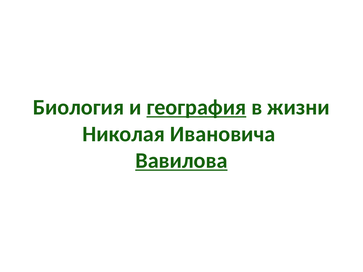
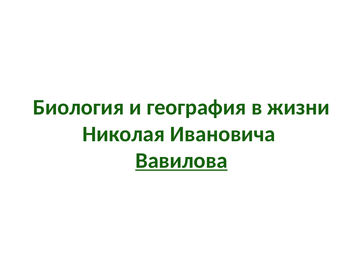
география underline: present -> none
